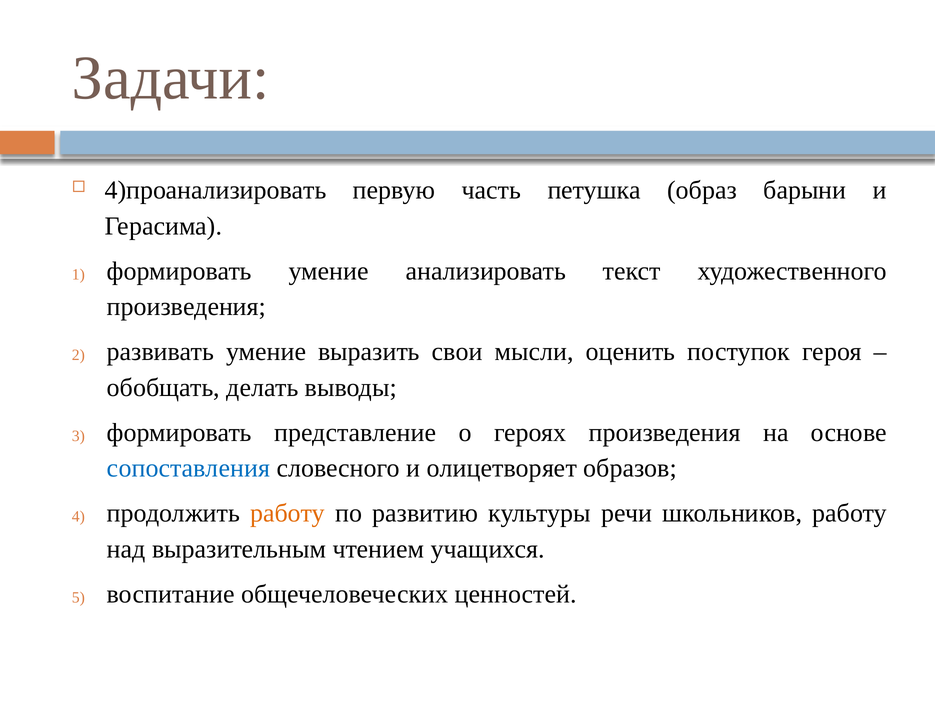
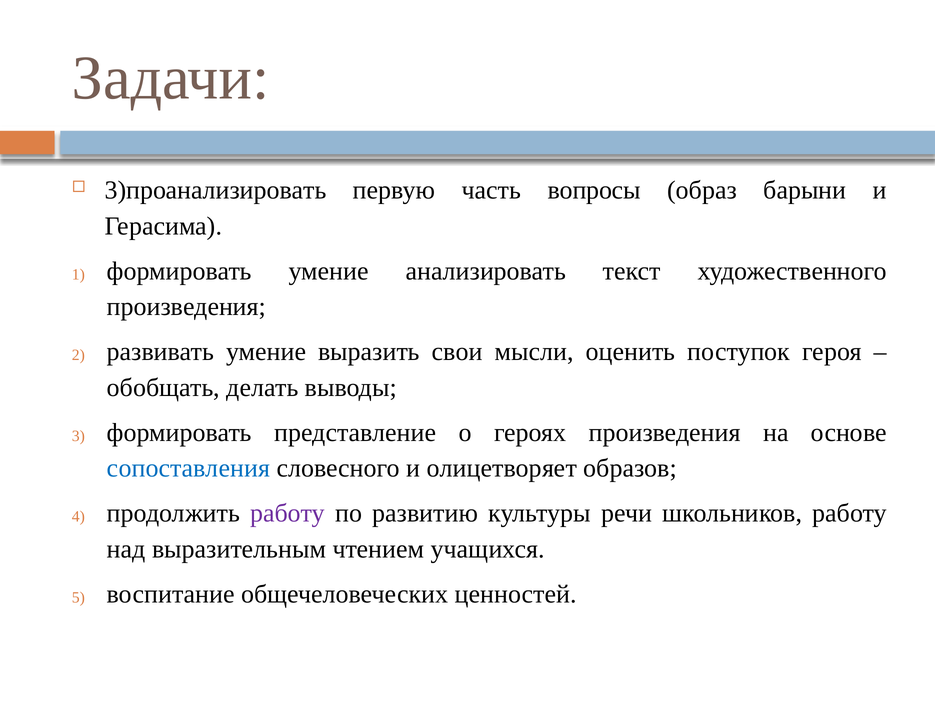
4)проанализировать: 4)проанализировать -> 3)проанализировать
петушка: петушка -> вопросы
работу at (288, 514) colour: orange -> purple
